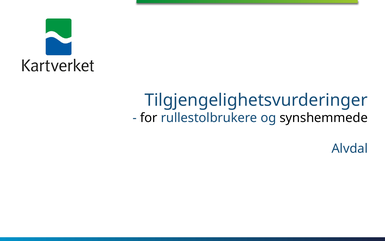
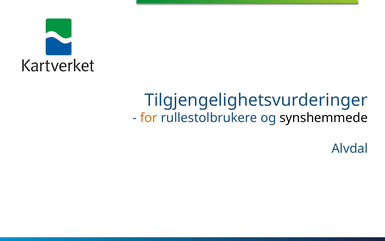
for colour: black -> orange
